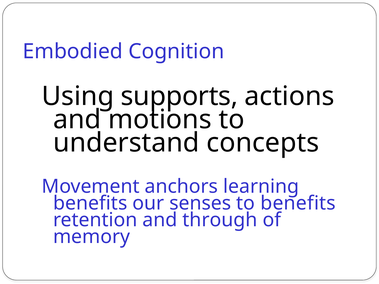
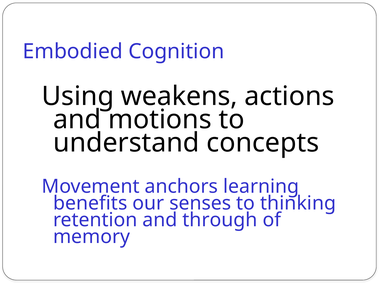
supports: supports -> weakens
to benefits: benefits -> thinking
